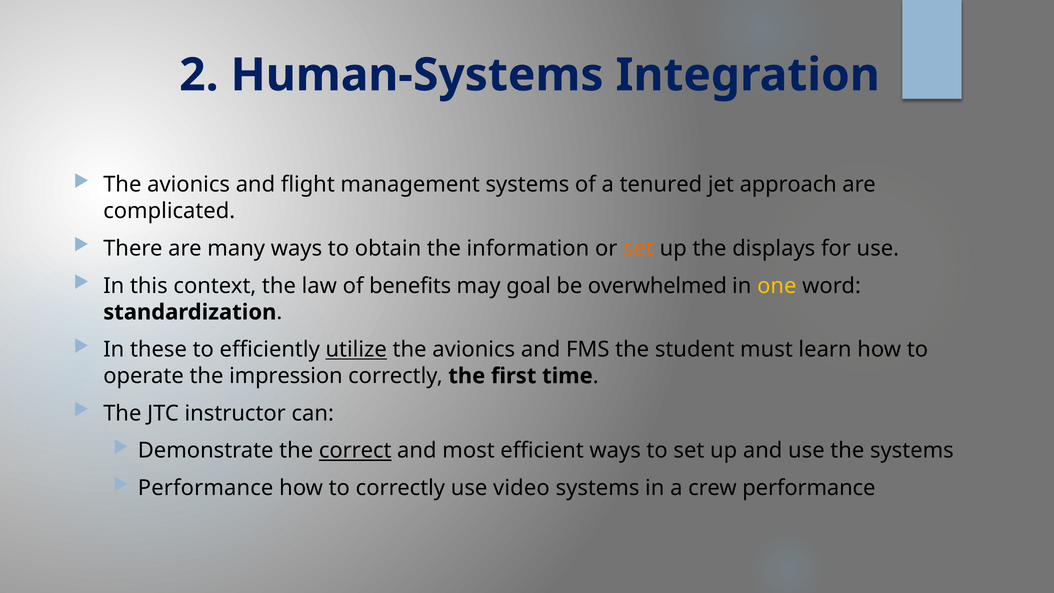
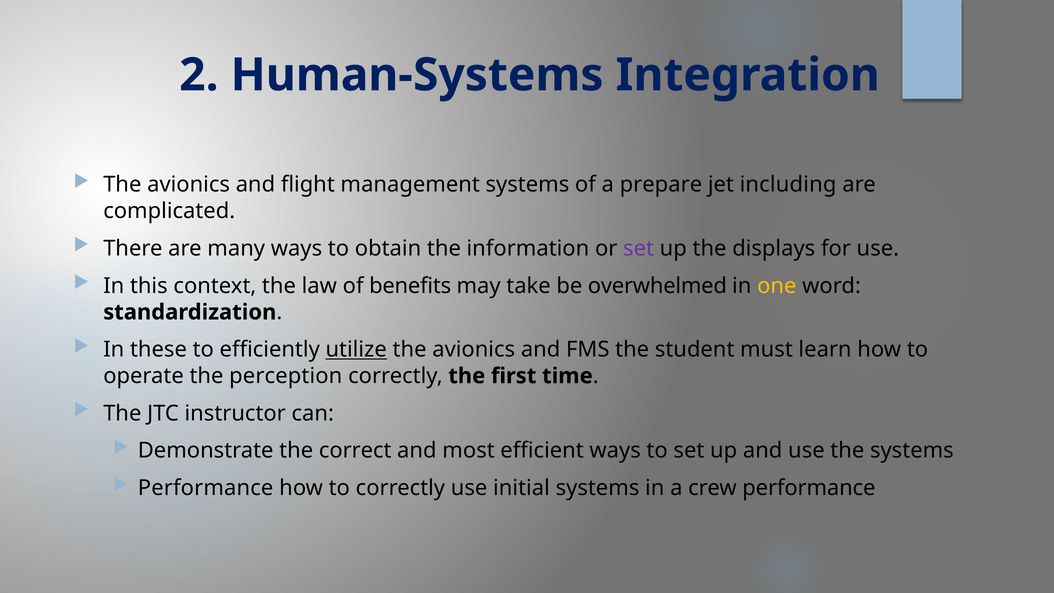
tenured: tenured -> prepare
approach: approach -> including
set at (639, 248) colour: orange -> purple
goal: goal -> take
impression: impression -> perception
correct underline: present -> none
video: video -> initial
